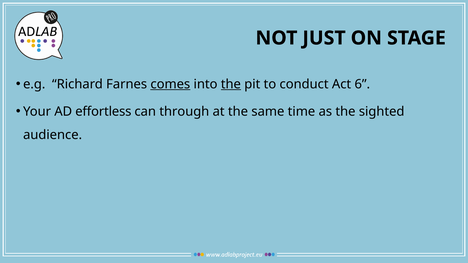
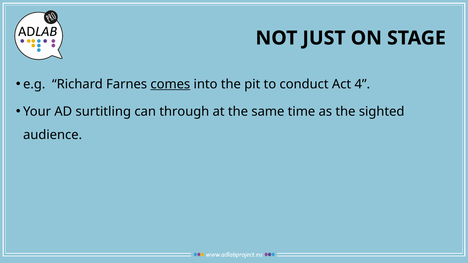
the at (231, 84) underline: present -> none
6: 6 -> 4
effortless: effortless -> surtitling
